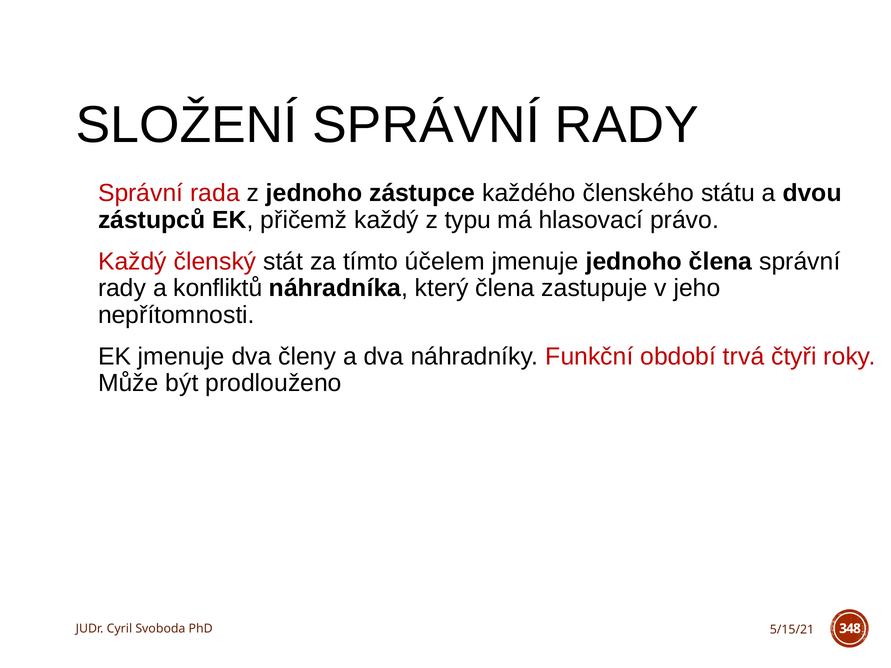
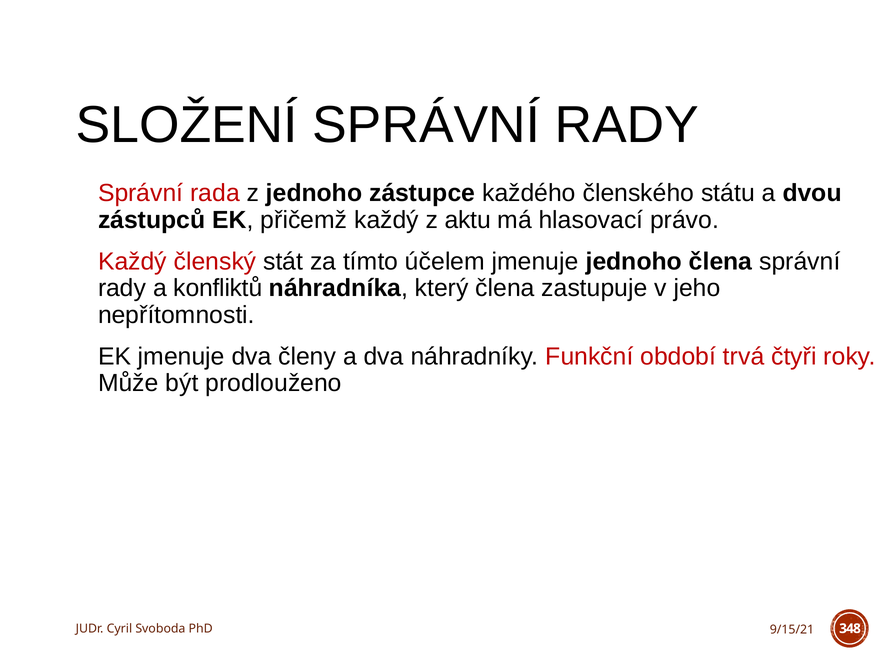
typu: typu -> aktu
5/15/21: 5/15/21 -> 9/15/21
